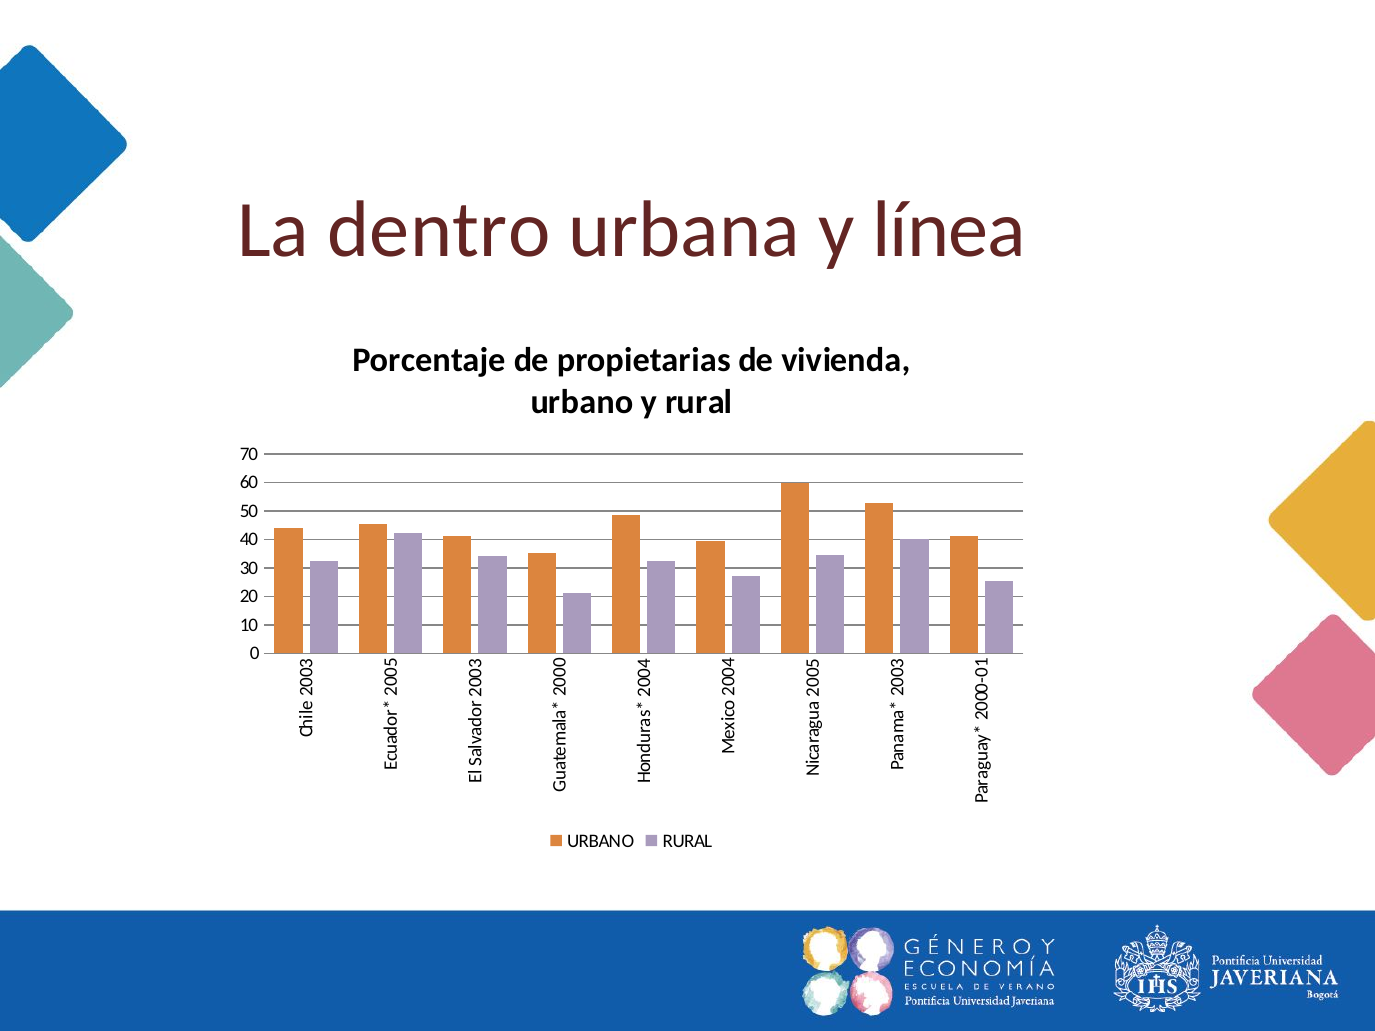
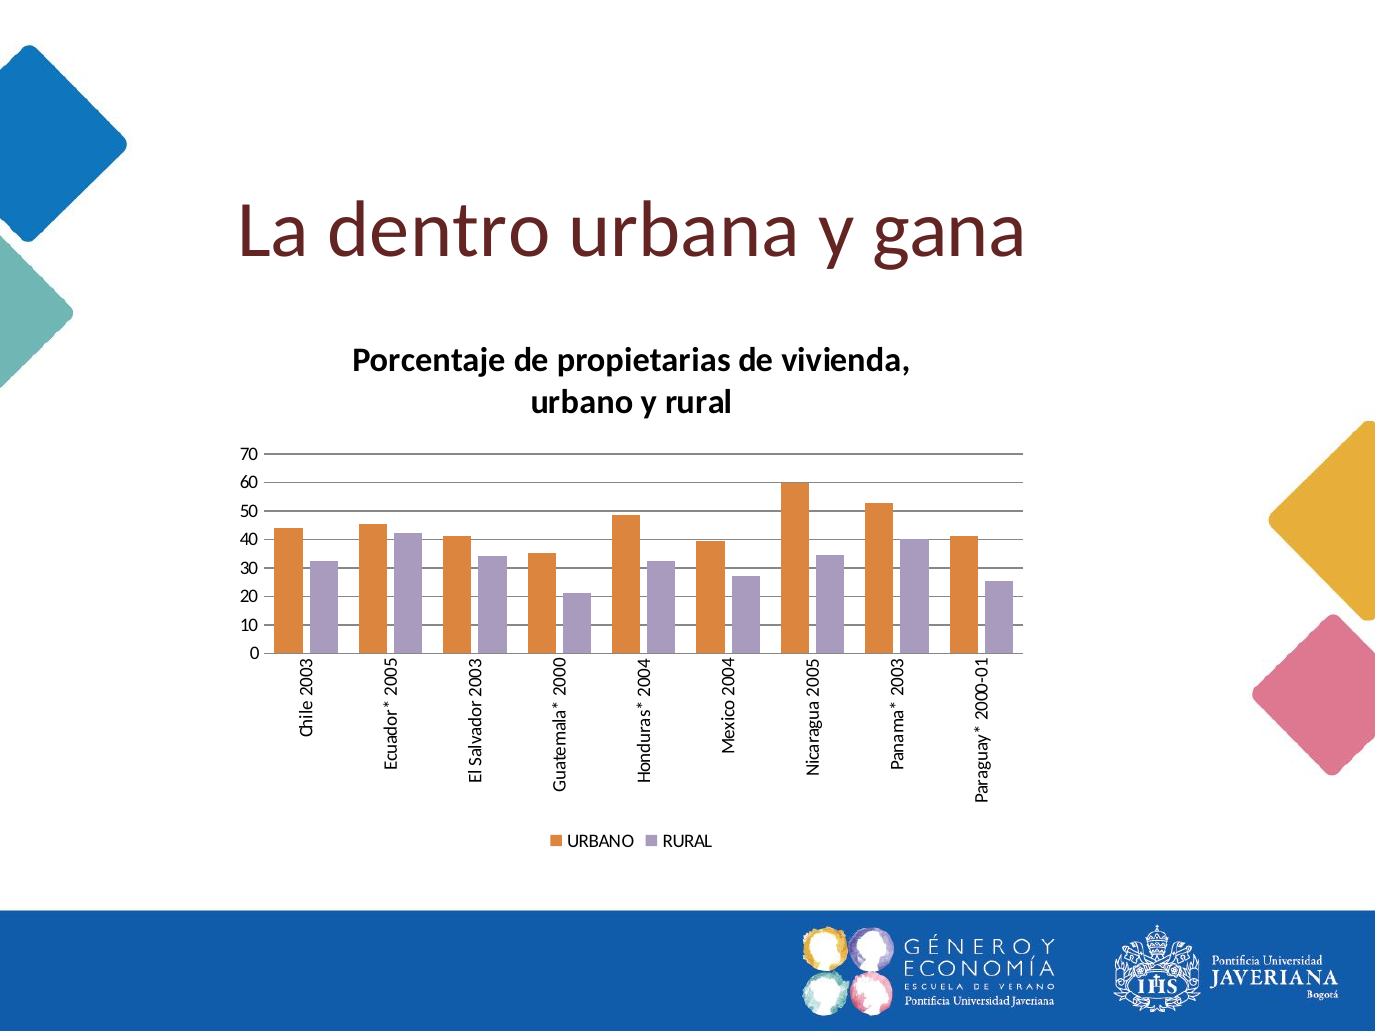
línea: línea -> gana
